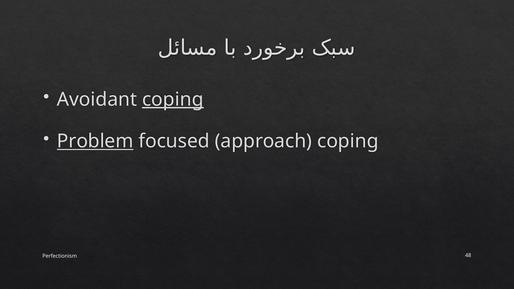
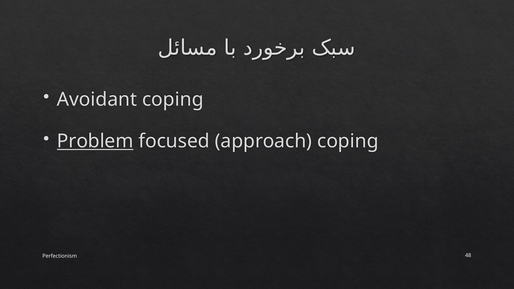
coping at (173, 99) underline: present -> none
